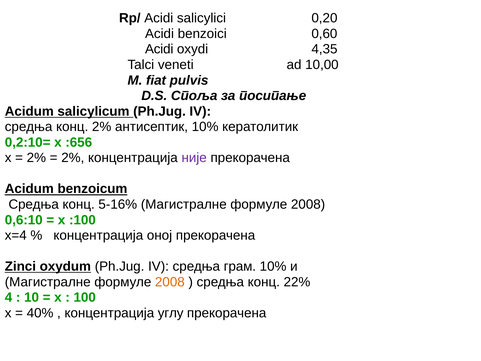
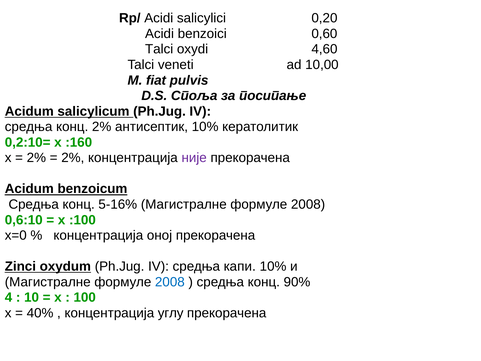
Acidi at (159, 49): Acidi -> Talci
4,35: 4,35 -> 4,60
:656: :656 -> :160
x=4: x=4 -> x=0
грам: грам -> капи
2008 at (170, 282) colour: orange -> blue
22%: 22% -> 90%
